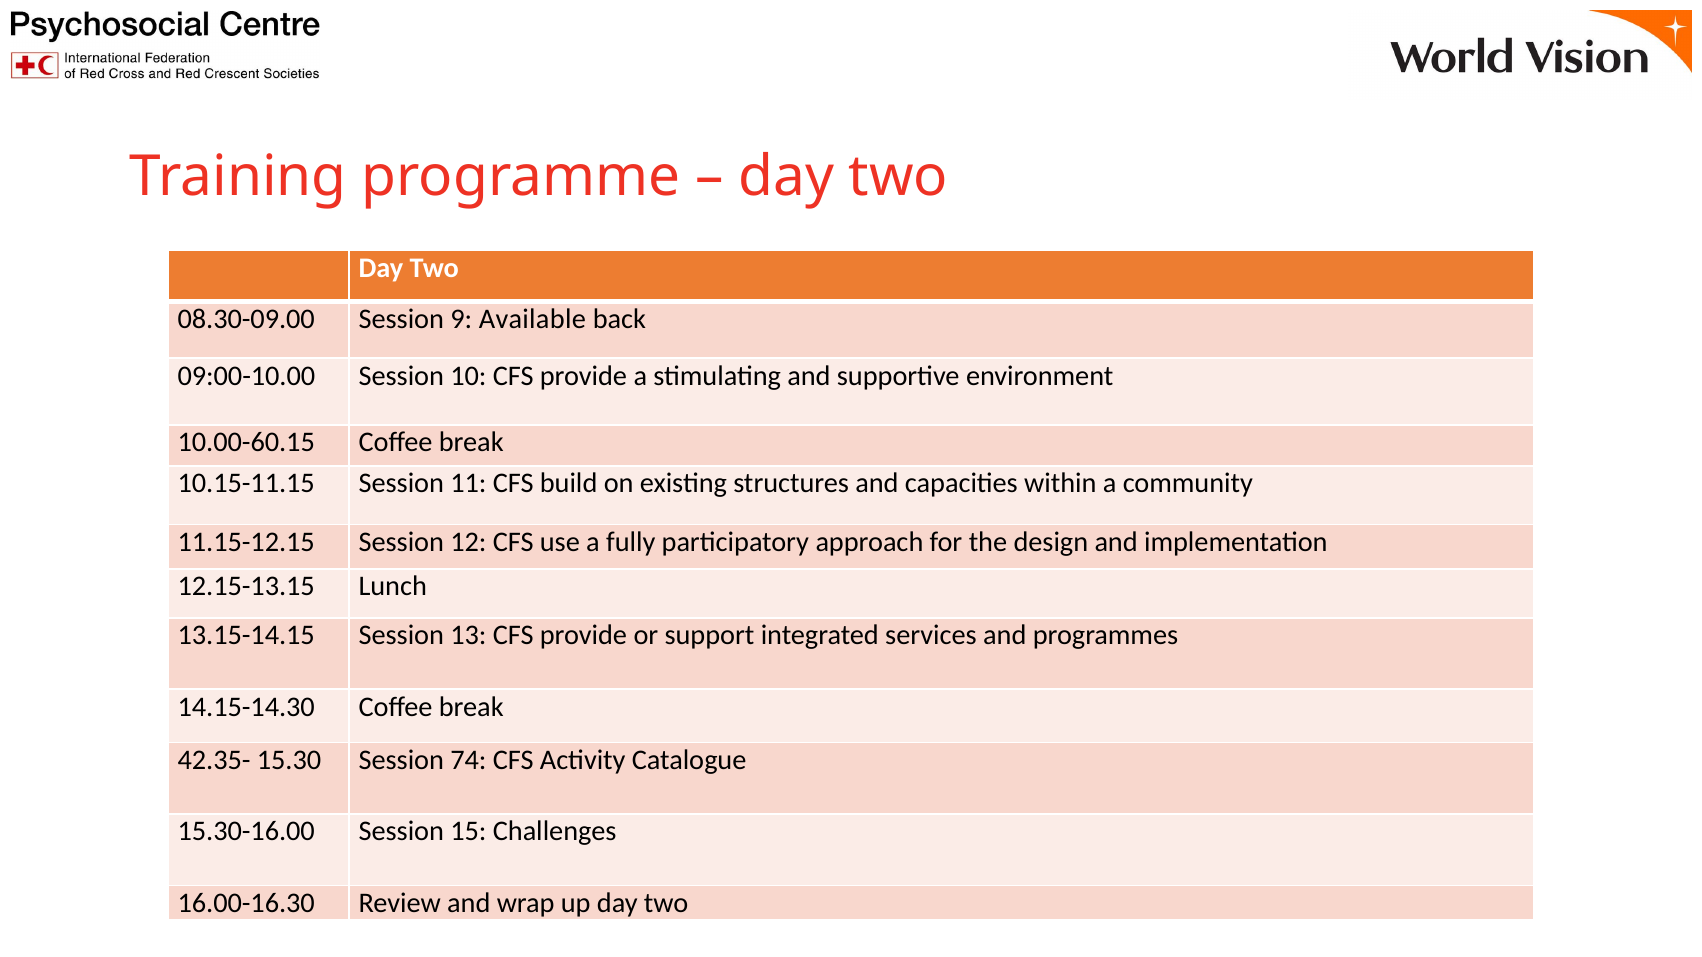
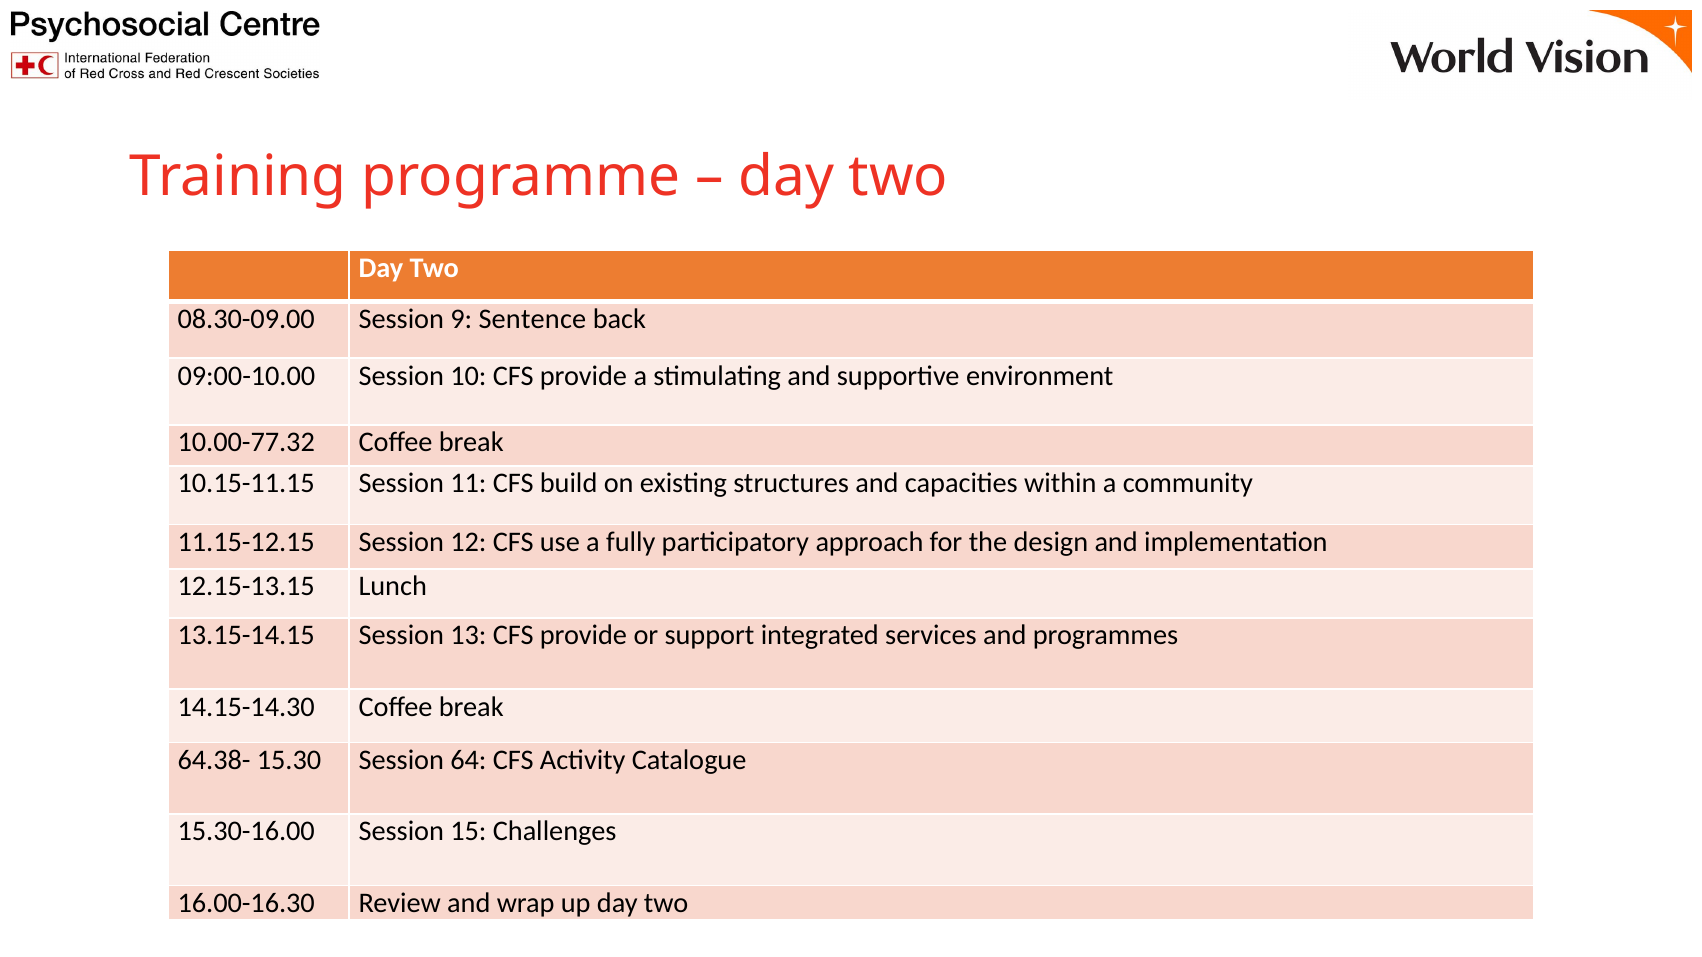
Available: Available -> Sentence
10.00-60.15: 10.00-60.15 -> 10.00-77.32
42.35-: 42.35- -> 64.38-
74: 74 -> 64
